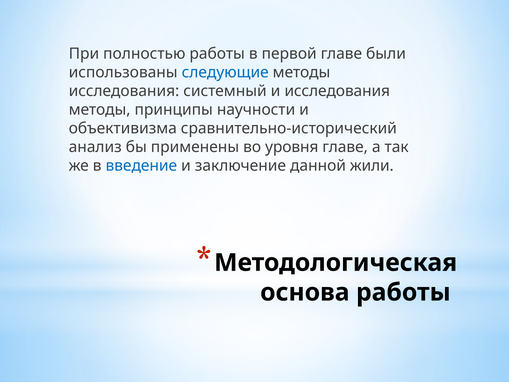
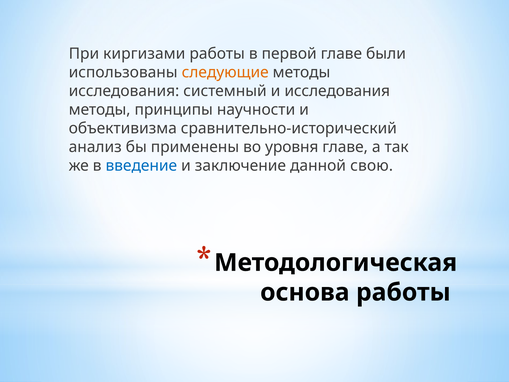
полностью: полностью -> киргизами
следующие colour: blue -> orange
жили: жили -> свою
